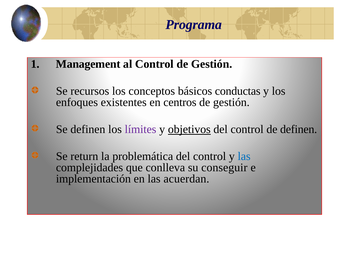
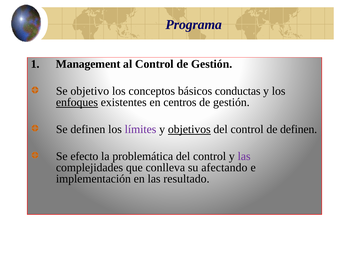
recursos: recursos -> objetivo
enfoques underline: none -> present
return: return -> efecto
las at (244, 156) colour: blue -> purple
conseguir: conseguir -> afectando
acuerdan: acuerdan -> resultado
